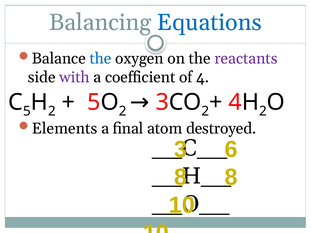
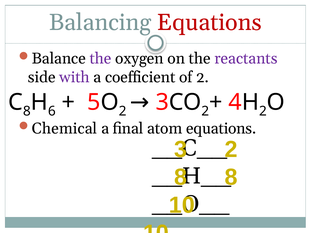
Equations at (209, 22) colour: blue -> red
the at (101, 59) colour: blue -> purple
of 4: 4 -> 2
5 at (27, 111): 5 -> 8
2 at (52, 111): 2 -> 6
Elements: Elements -> Chemical
atom destroyed: destroyed -> equations
6 at (231, 150): 6 -> 2
